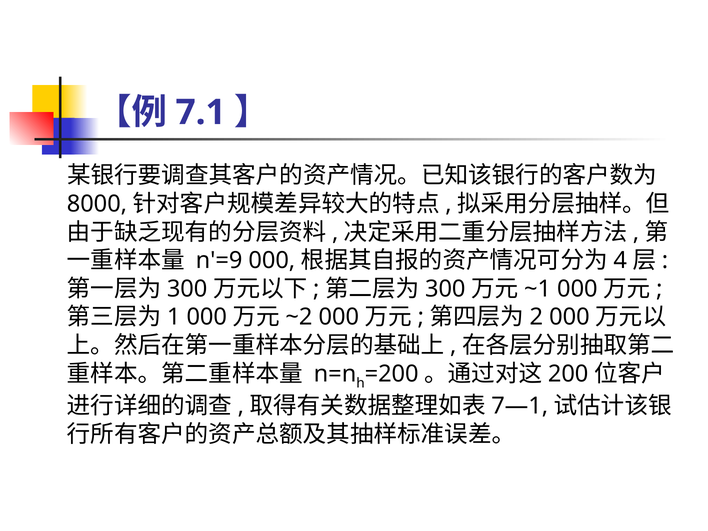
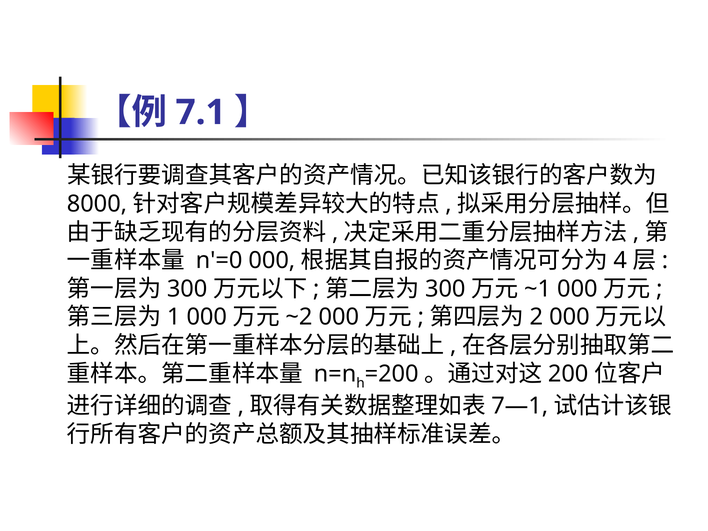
n'=9: n'=9 -> n'=0
